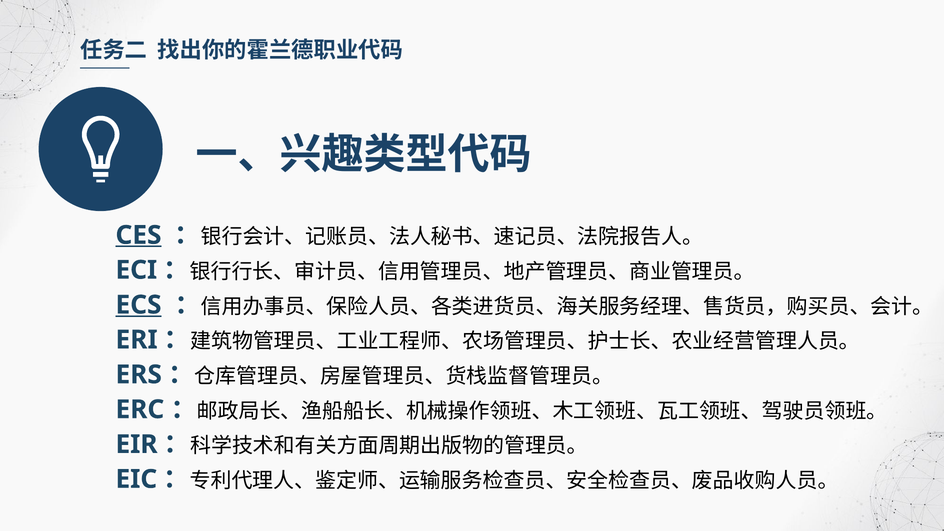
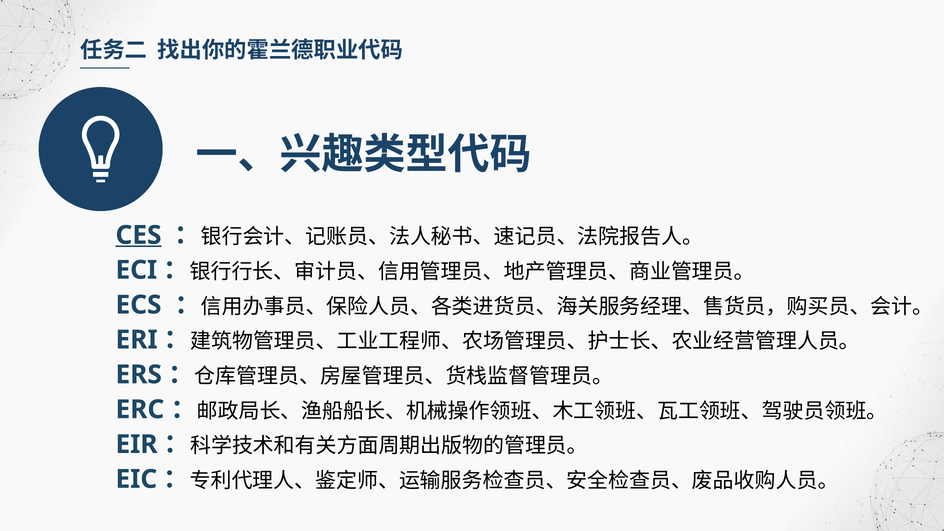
ECS underline: present -> none
